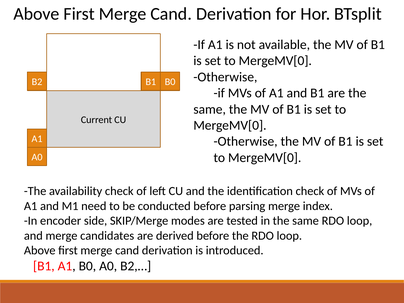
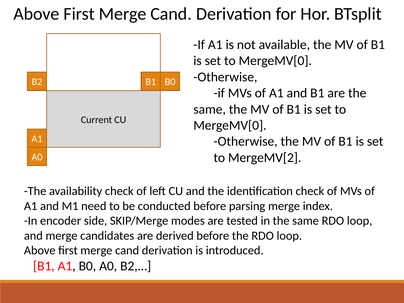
MergeMV[0 at (265, 158): MergeMV[0 -> MergeMV[2
